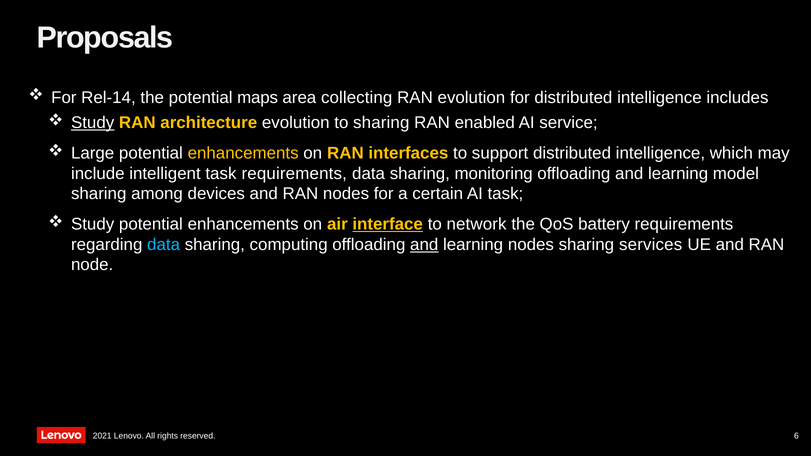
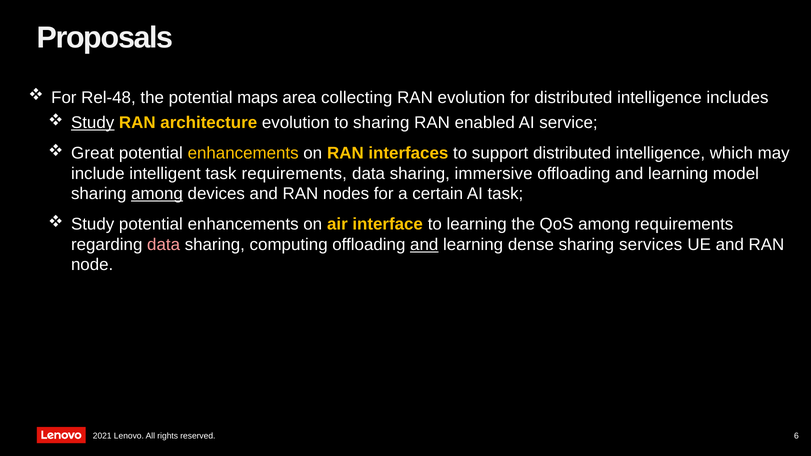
Rel-14: Rel-14 -> Rel-48
Large: Large -> Great
monitoring: monitoring -> immersive
among at (157, 194) underline: none -> present
interface underline: present -> none
to network: network -> learning
QoS battery: battery -> among
data at (164, 245) colour: light blue -> pink
learning nodes: nodes -> dense
